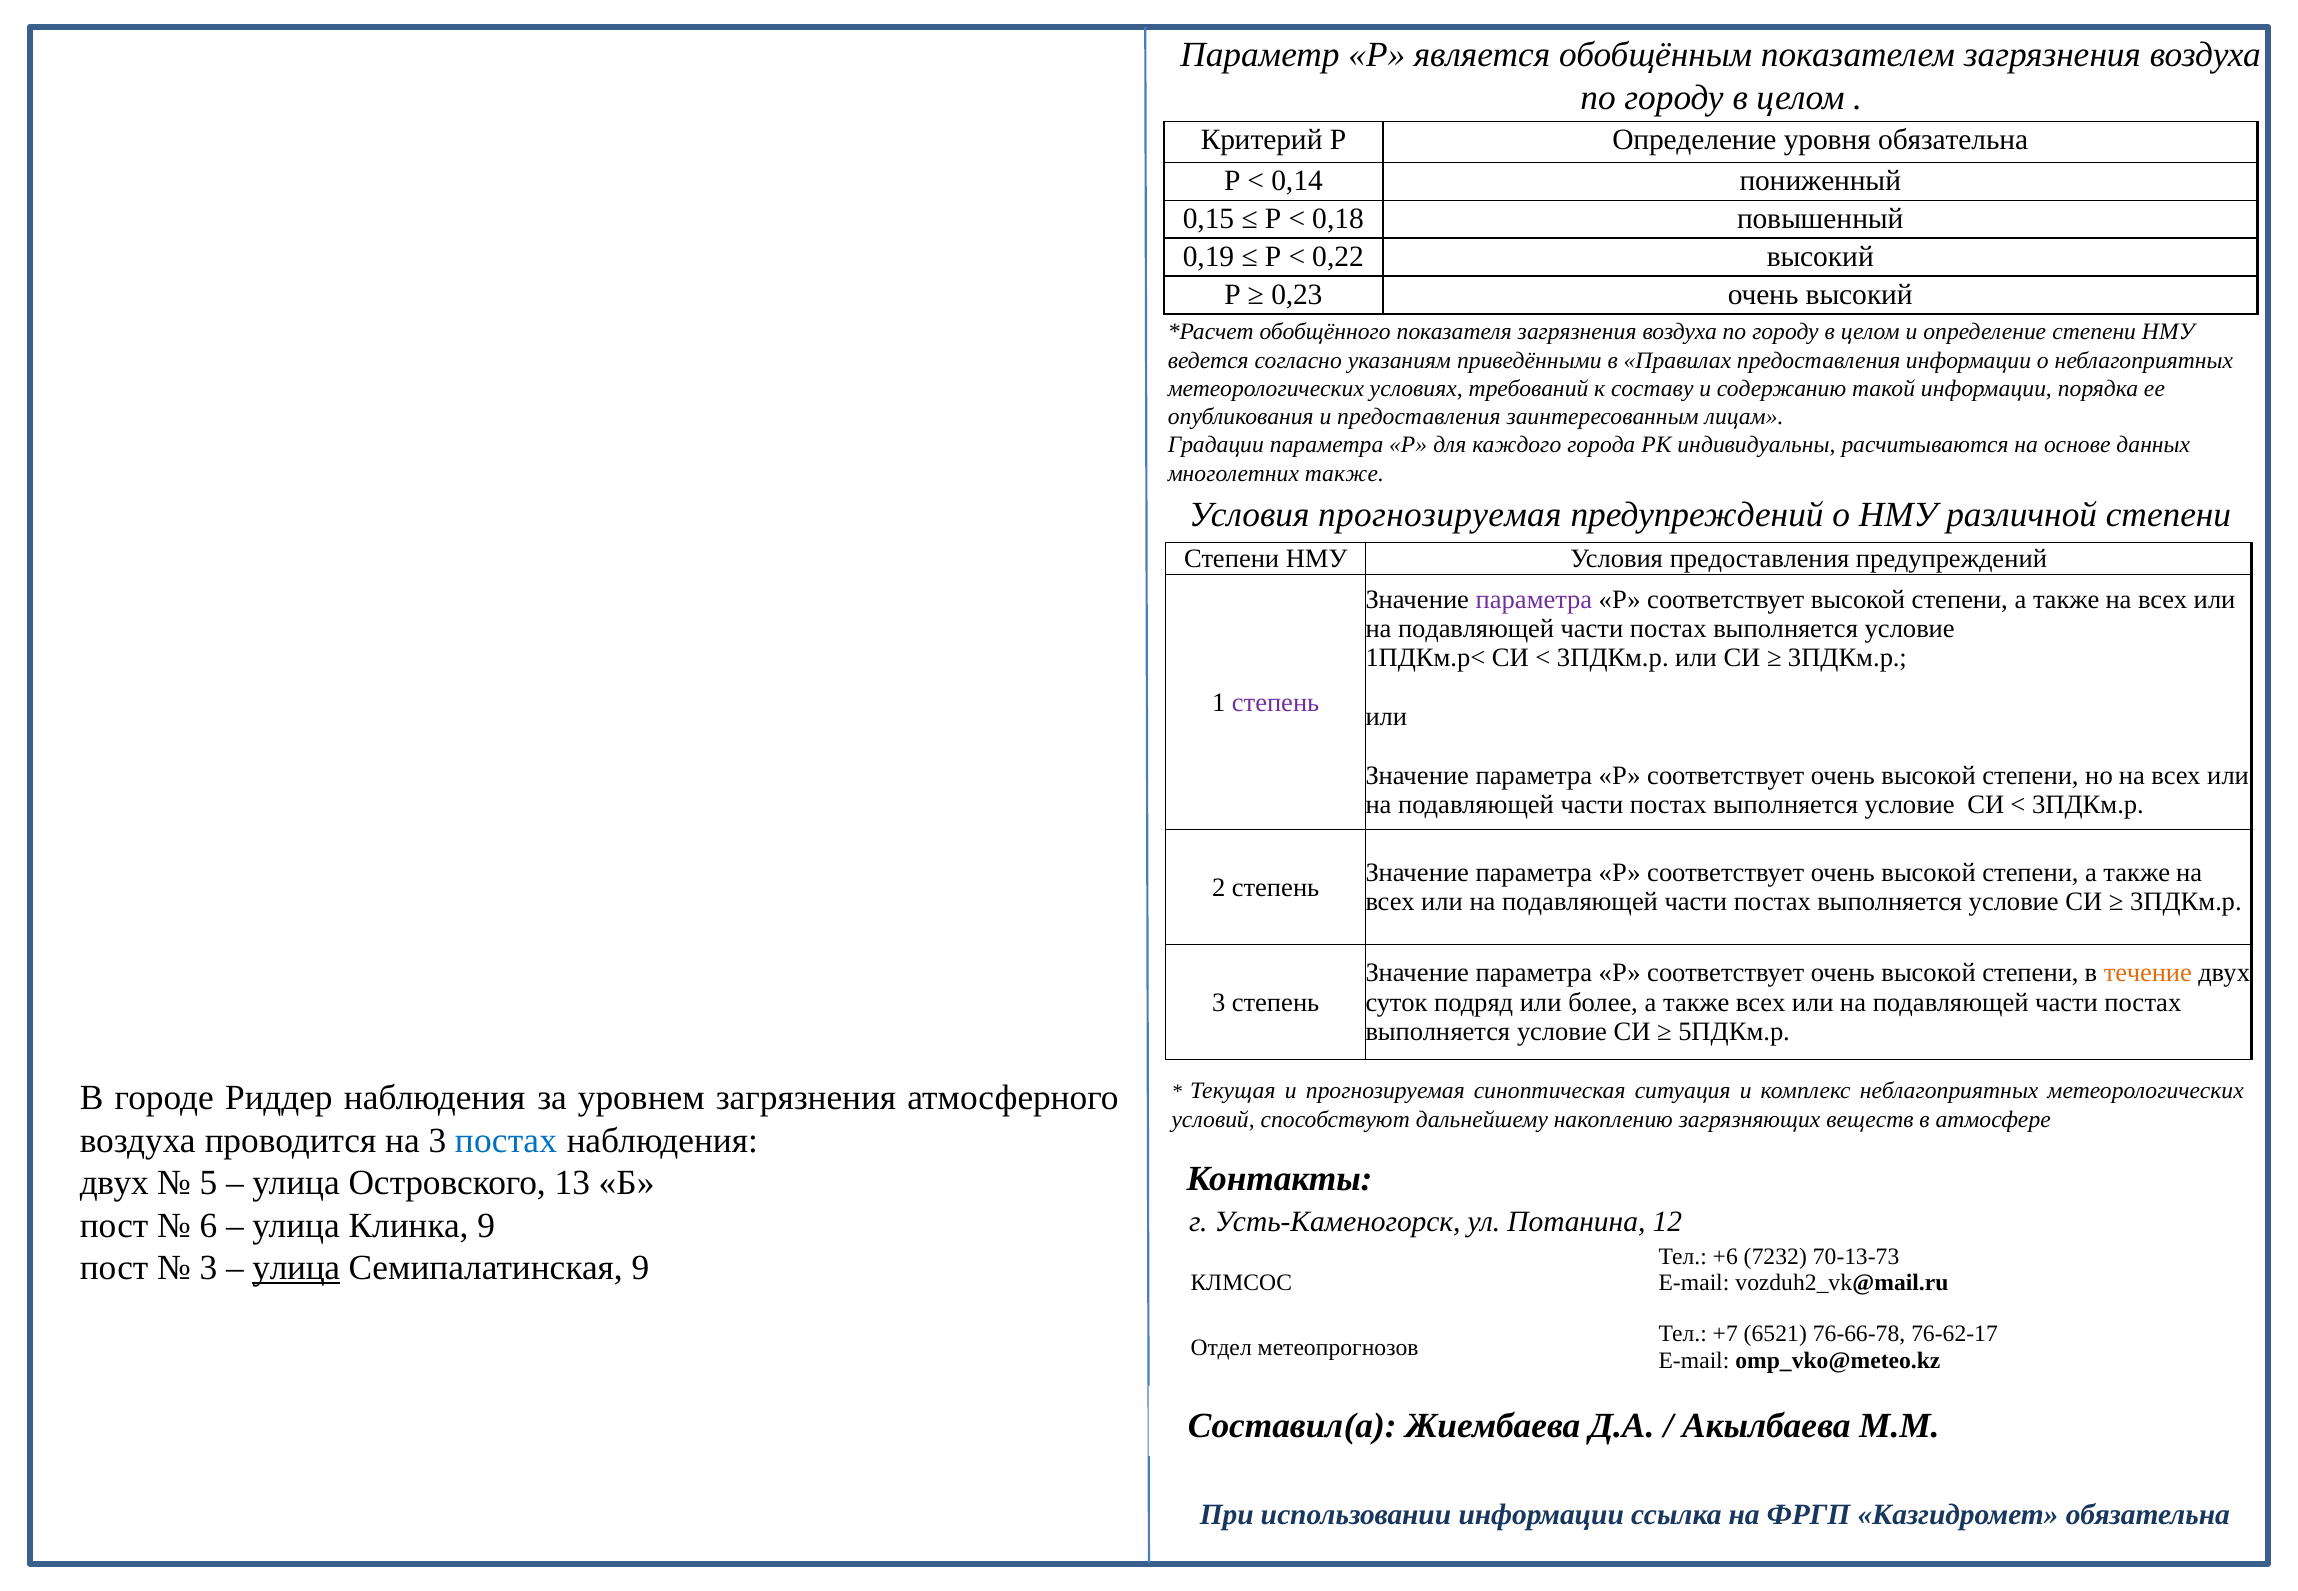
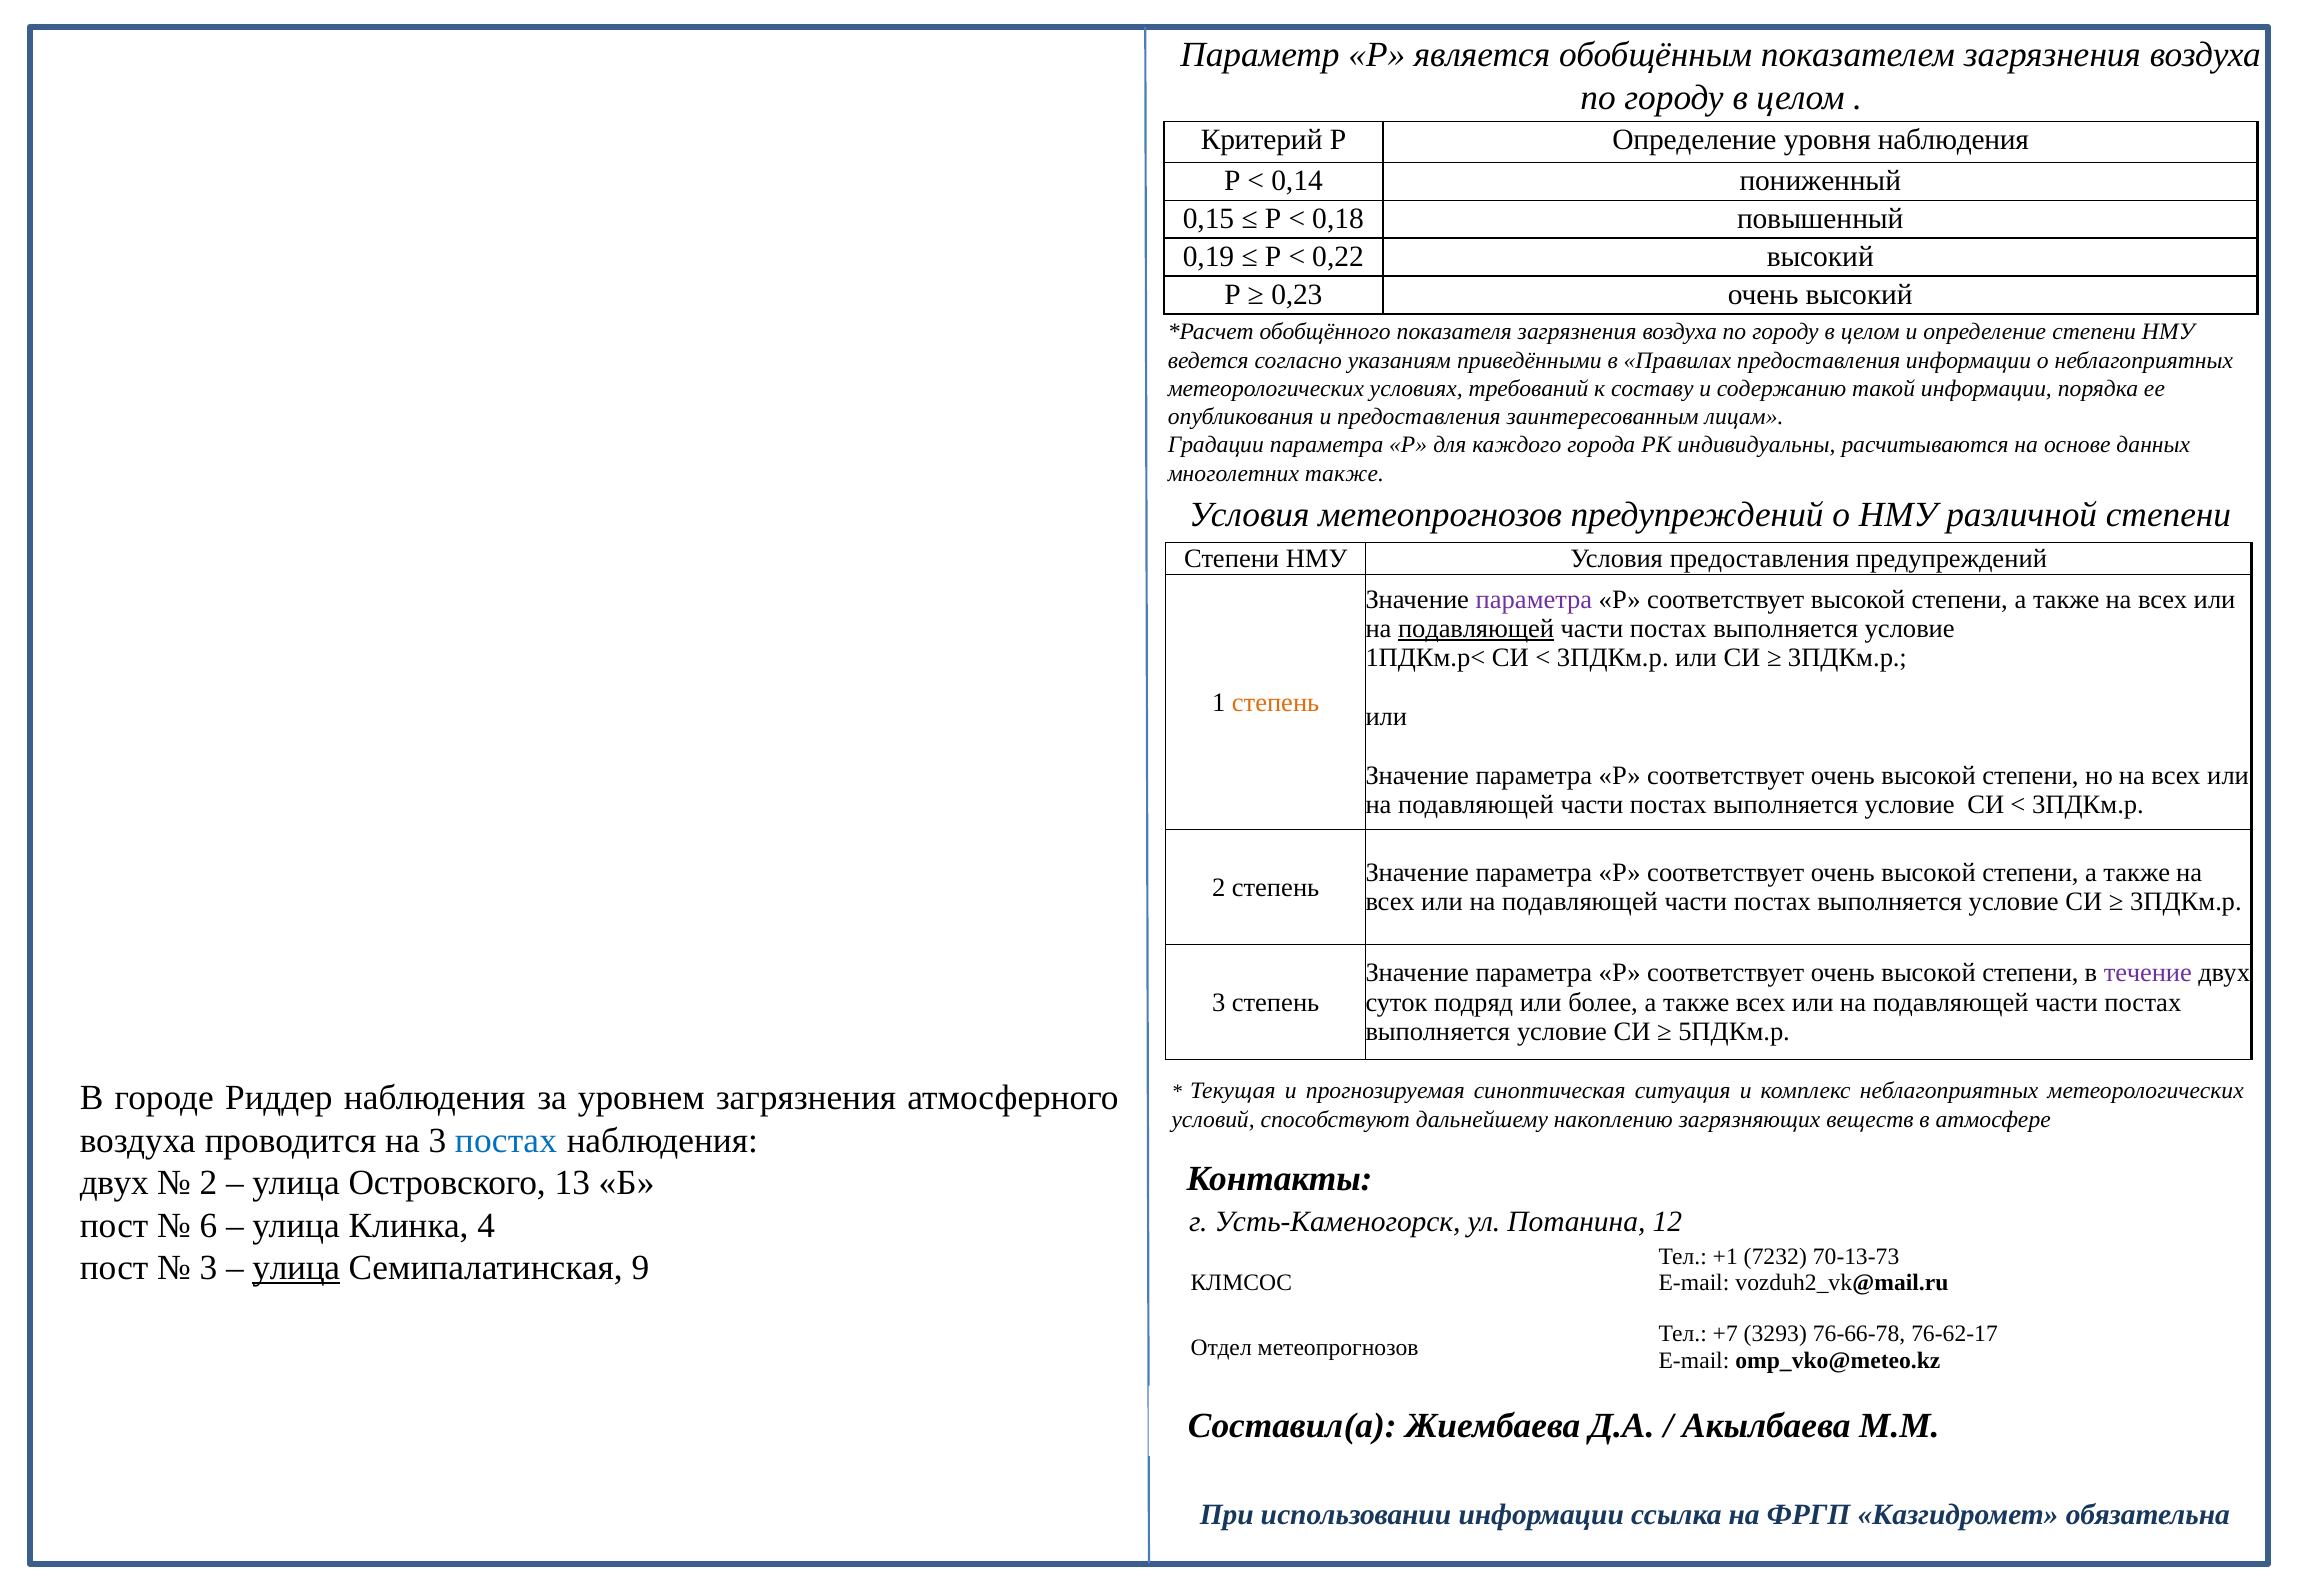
уровня обязательна: обязательна -> наблюдения
Условия прогнозируемая: прогнозируемая -> метеопрогнозов
подавляющей at (1476, 629) underline: none -> present
степень at (1276, 702) colour: purple -> orange
течение colour: orange -> purple
5 at (208, 1183): 5 -> 2
Клинка 9: 9 -> 4
+6: +6 -> +1
6521: 6521 -> 3293
